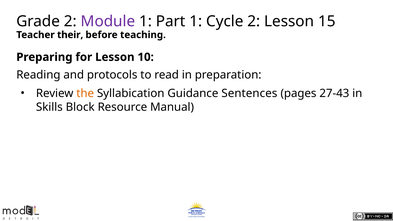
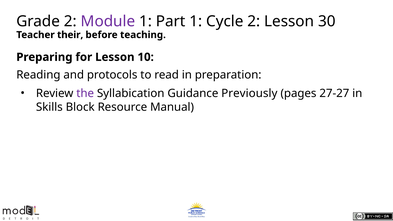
15: 15 -> 30
the colour: orange -> purple
Sentences: Sentences -> Previously
27-43: 27-43 -> 27-27
